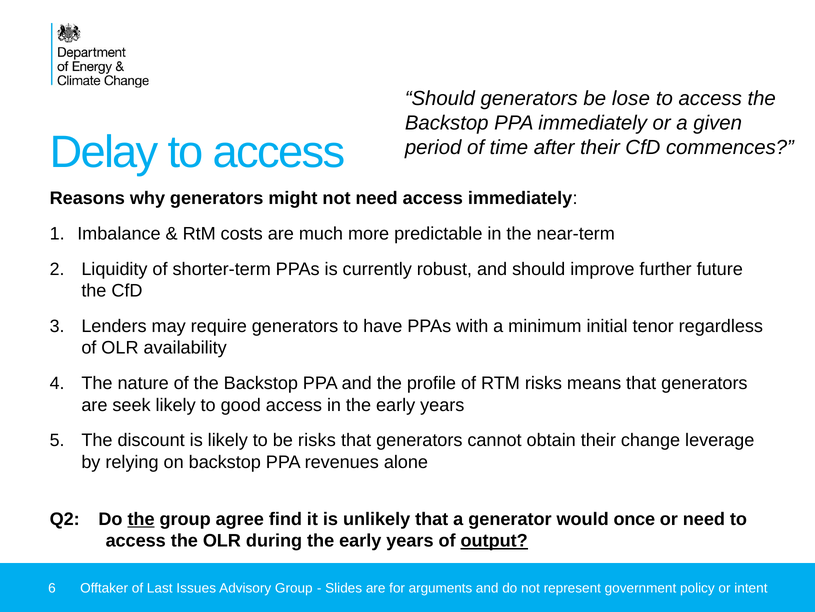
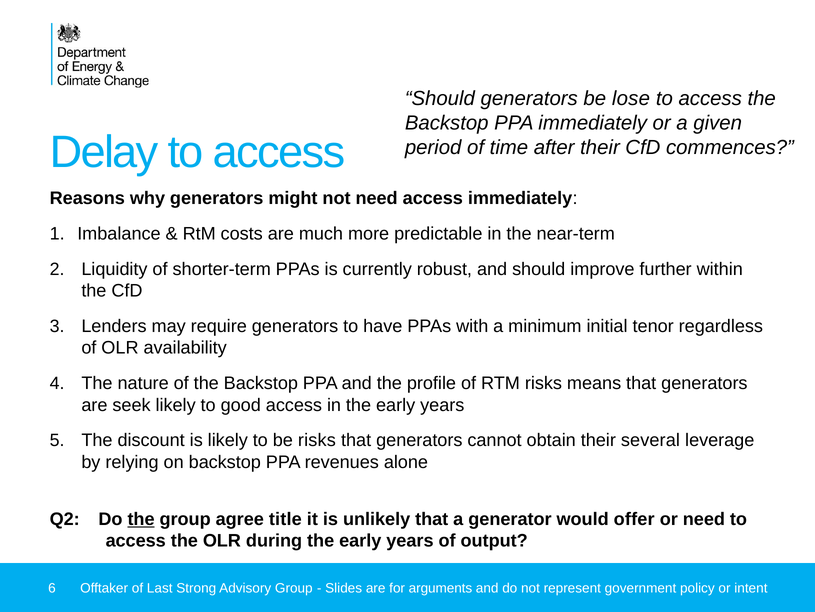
future: future -> within
change: change -> several
find: find -> title
once: once -> offer
output underline: present -> none
Issues: Issues -> Strong
